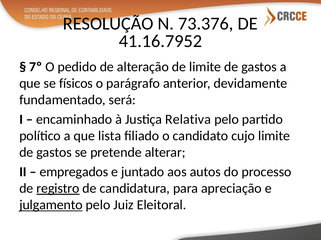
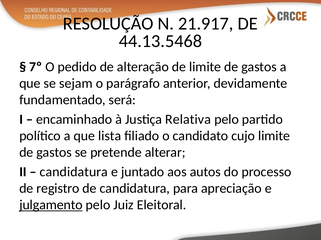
73.376: 73.376 -> 21.917
41.16.7952: 41.16.7952 -> 44.13.5468
físicos: físicos -> sejam
empregados at (74, 172): empregados -> candidatura
registro underline: present -> none
